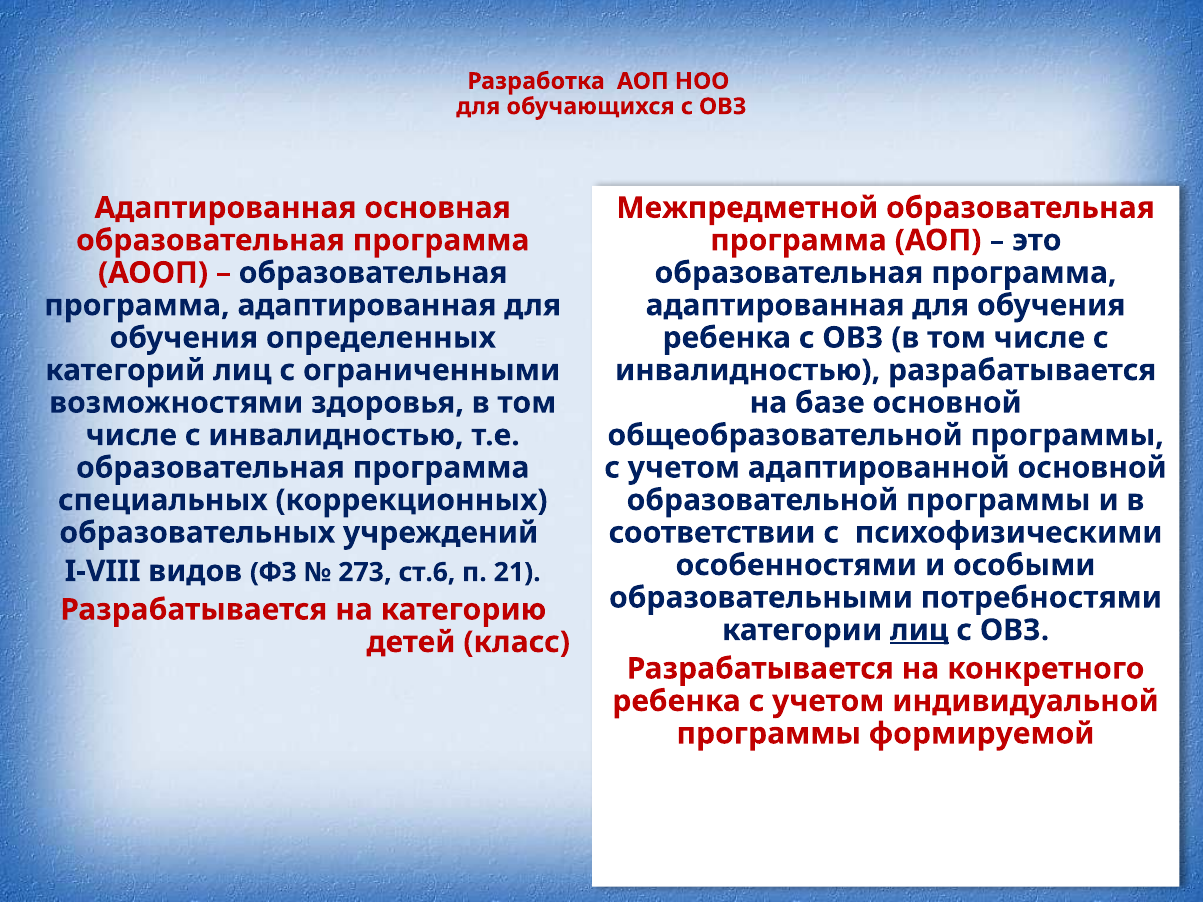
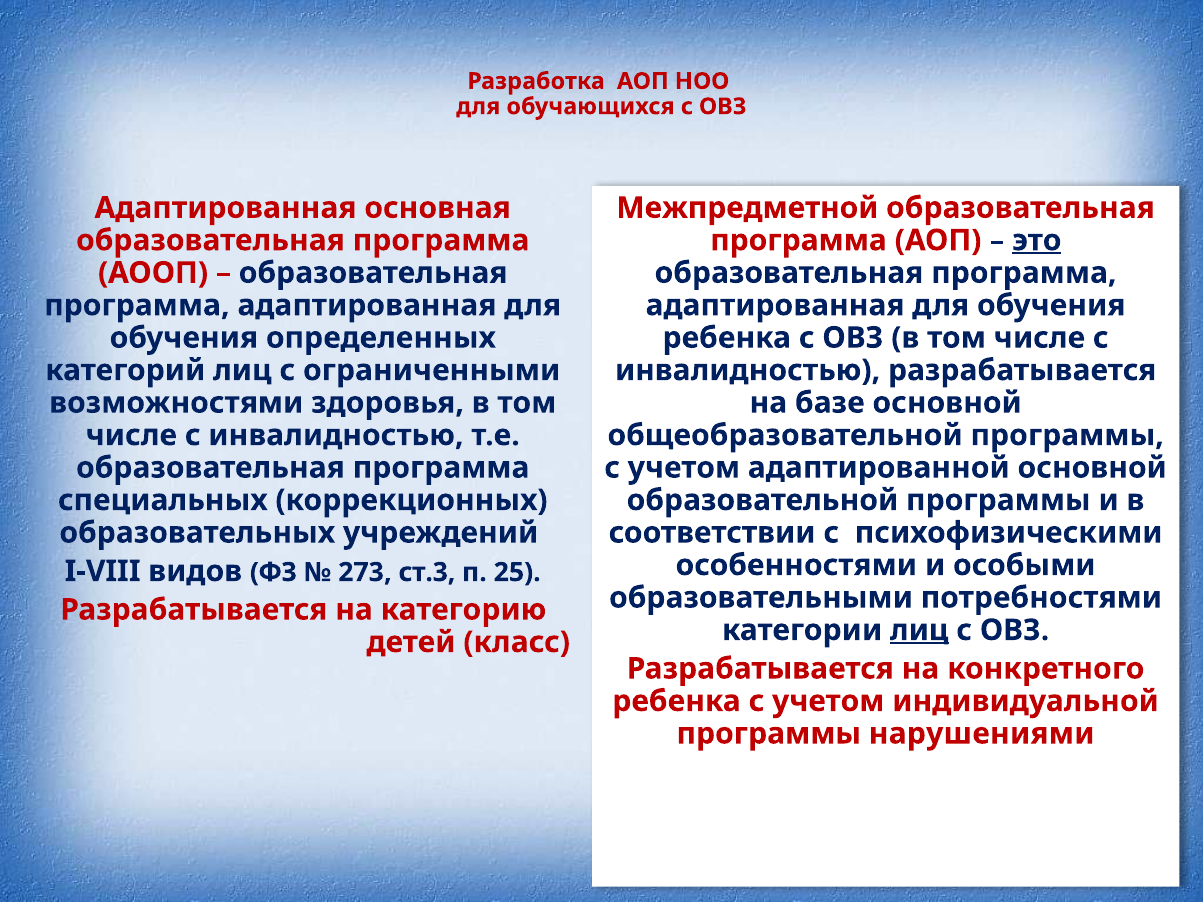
это underline: none -> present
ст.6: ст.6 -> ст.3
21: 21 -> 25
формируемой: формируемой -> нарушениями
